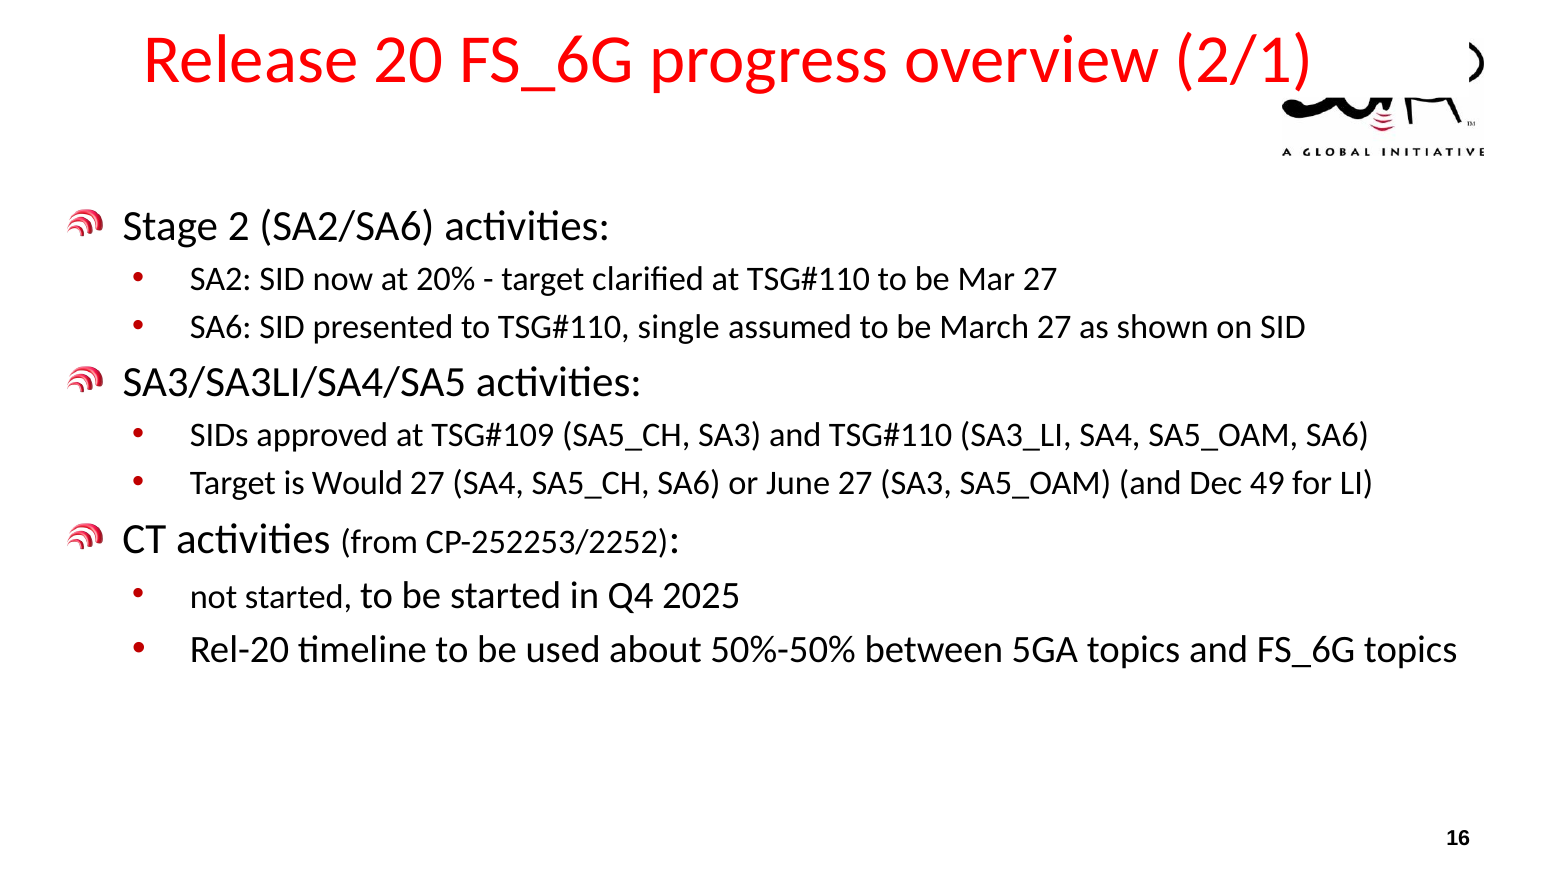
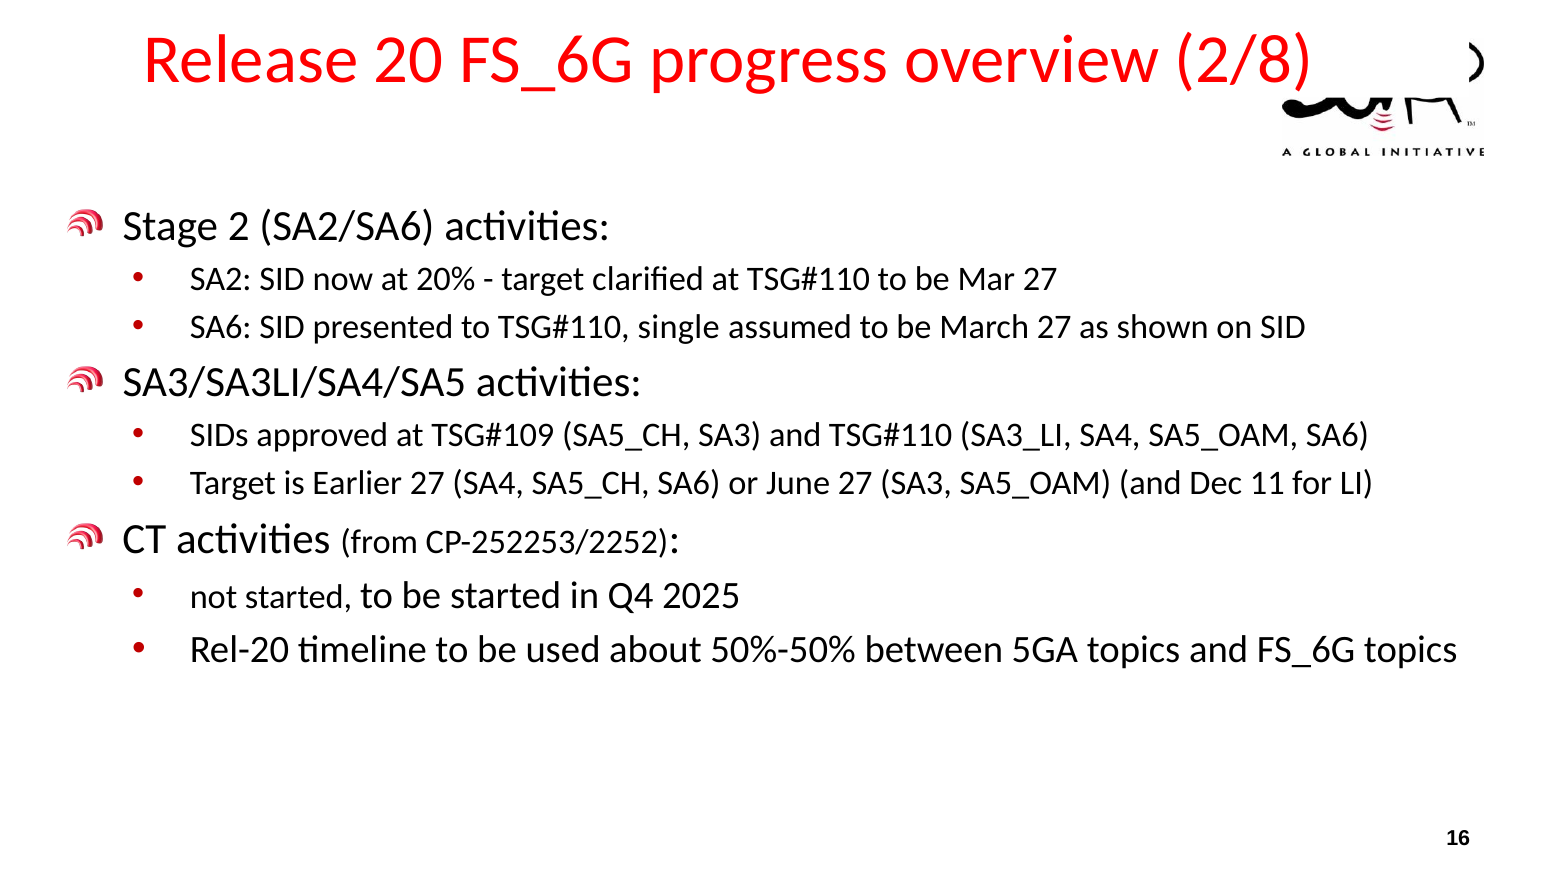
2/1: 2/1 -> 2/8
Would: Would -> Earlier
49: 49 -> 11
